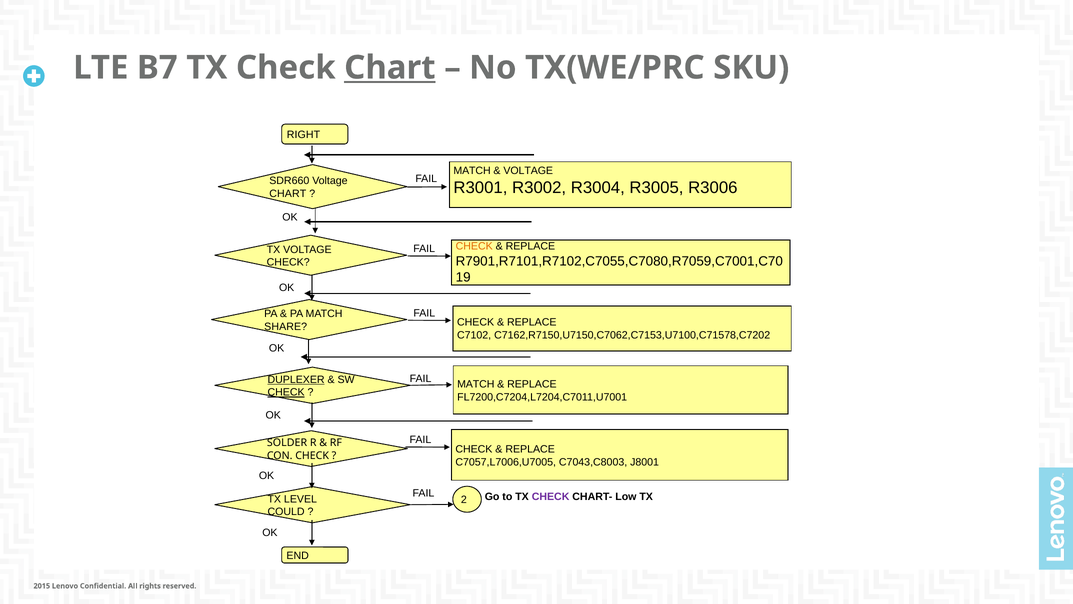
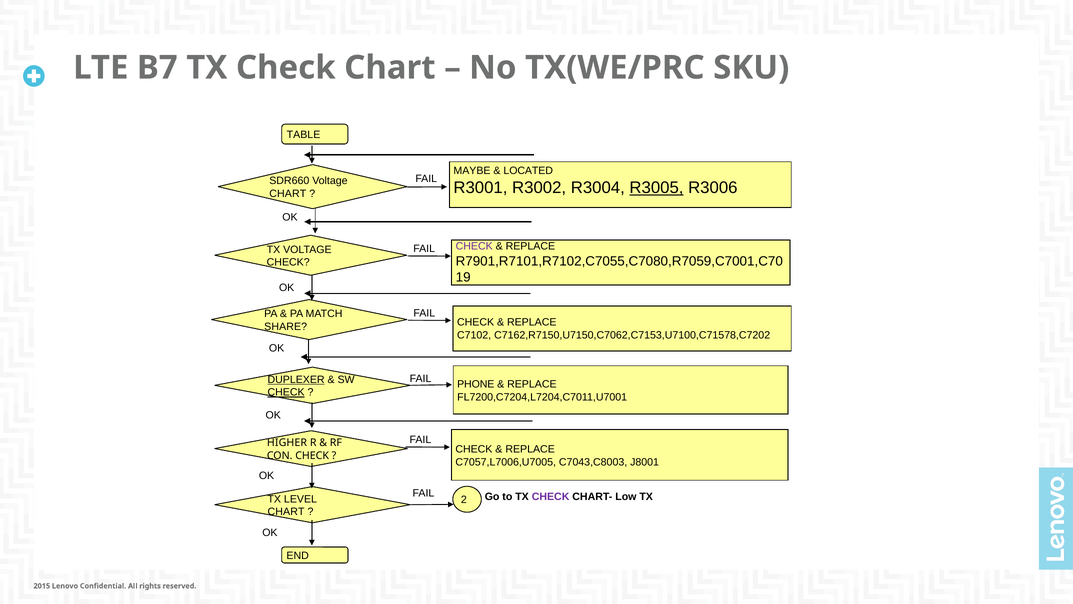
Chart at (390, 68) underline: present -> none
RIGHT: RIGHT -> TABLE
MATCH at (472, 171): MATCH -> MAYBE
VOLTAGE at (528, 171): VOLTAGE -> LOCATED
R3005 underline: none -> present
CHECK at (474, 246) colour: orange -> purple
MATCH at (476, 384): MATCH -> PHONE
SOLDER: SOLDER -> HIGHER
COULD at (286, 511): COULD -> CHART
